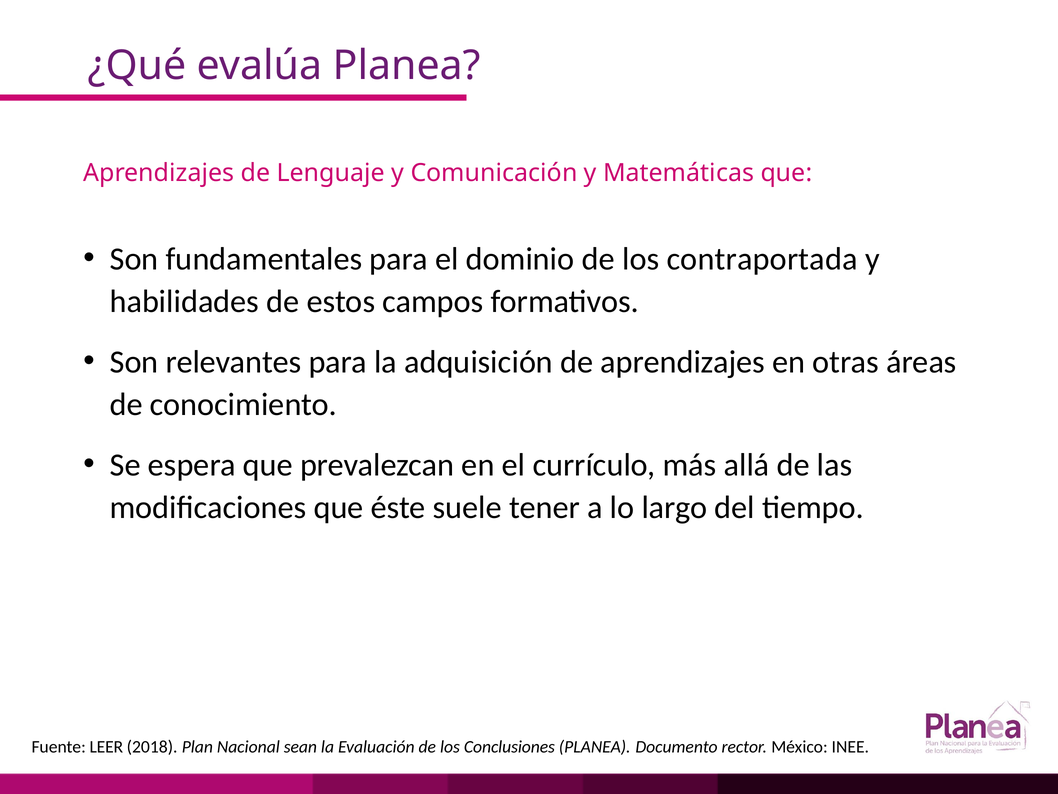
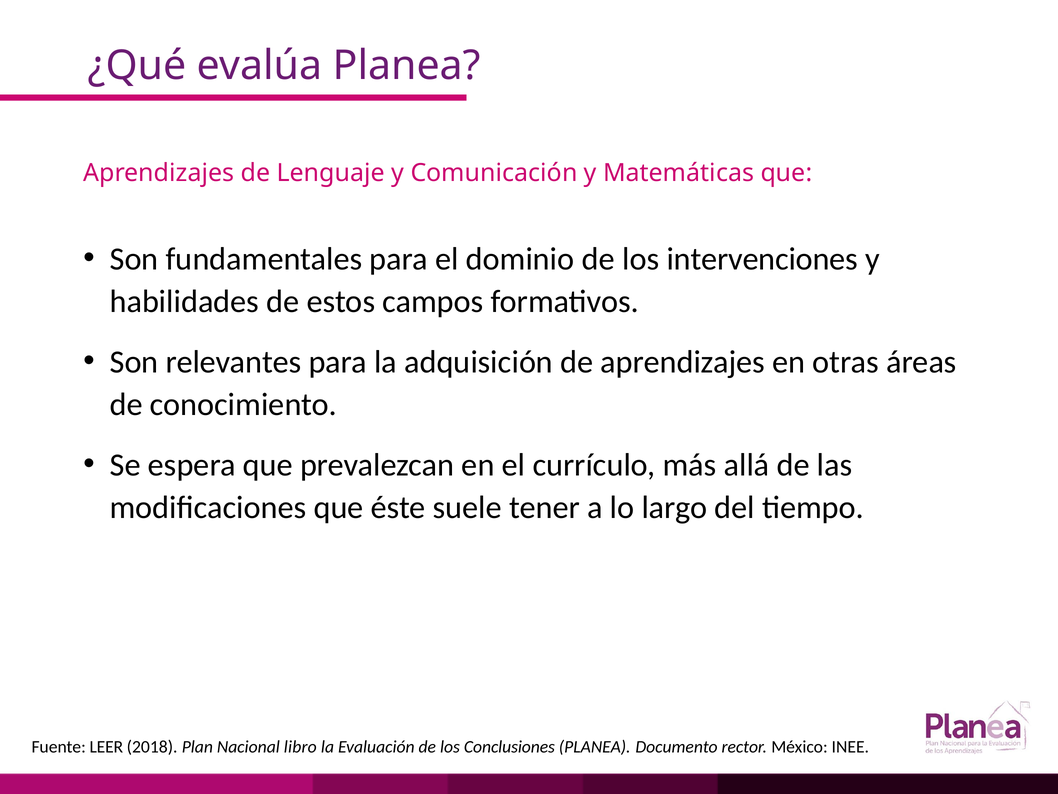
contraportada: contraportada -> intervenciones
sean: sean -> libro
